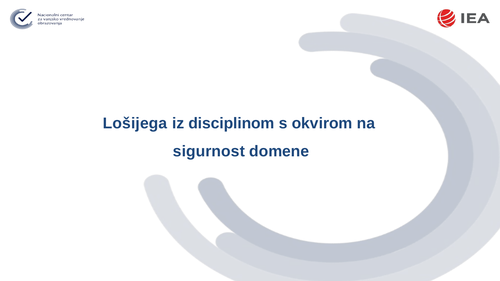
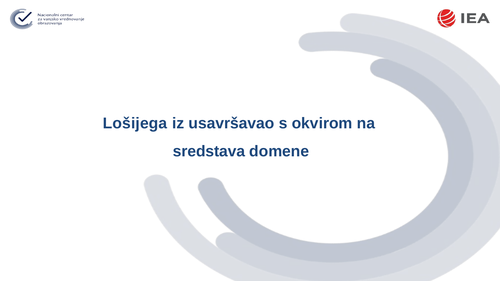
disciplinom: disciplinom -> usavršavao
sigurnost: sigurnost -> sredstava
